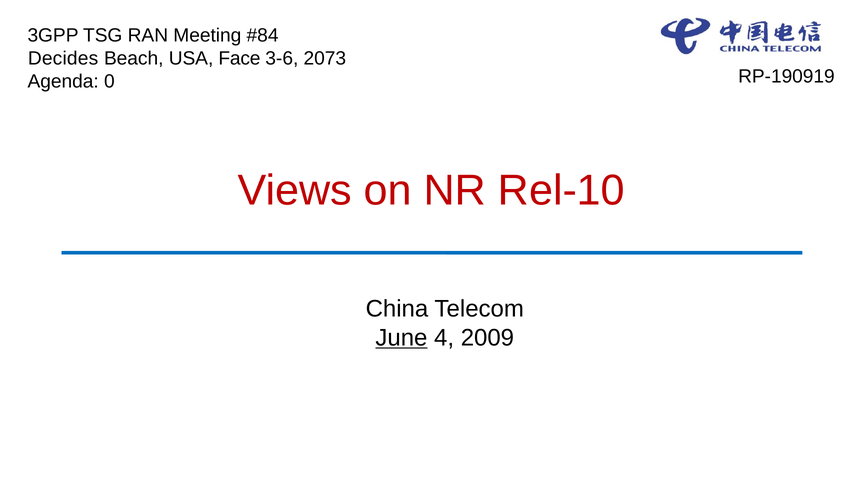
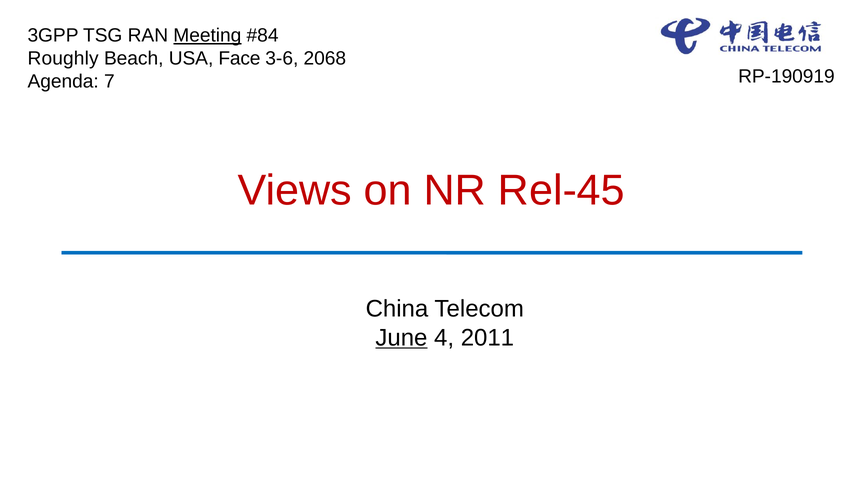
Meeting underline: none -> present
Decides: Decides -> Roughly
2073: 2073 -> 2068
0: 0 -> 7
Rel-10: Rel-10 -> Rel-45
2009: 2009 -> 2011
